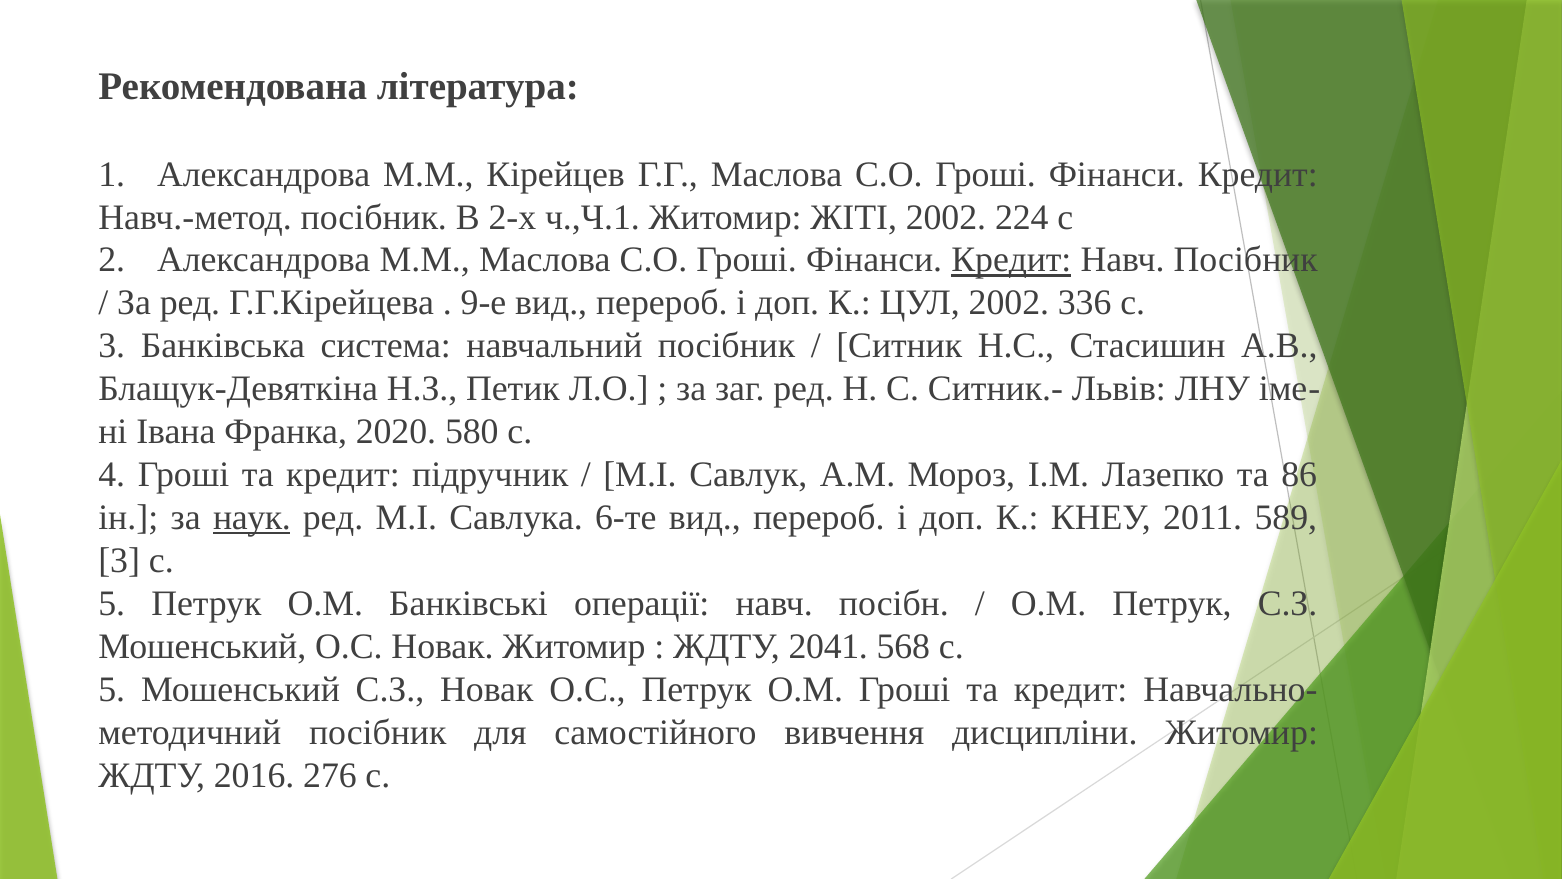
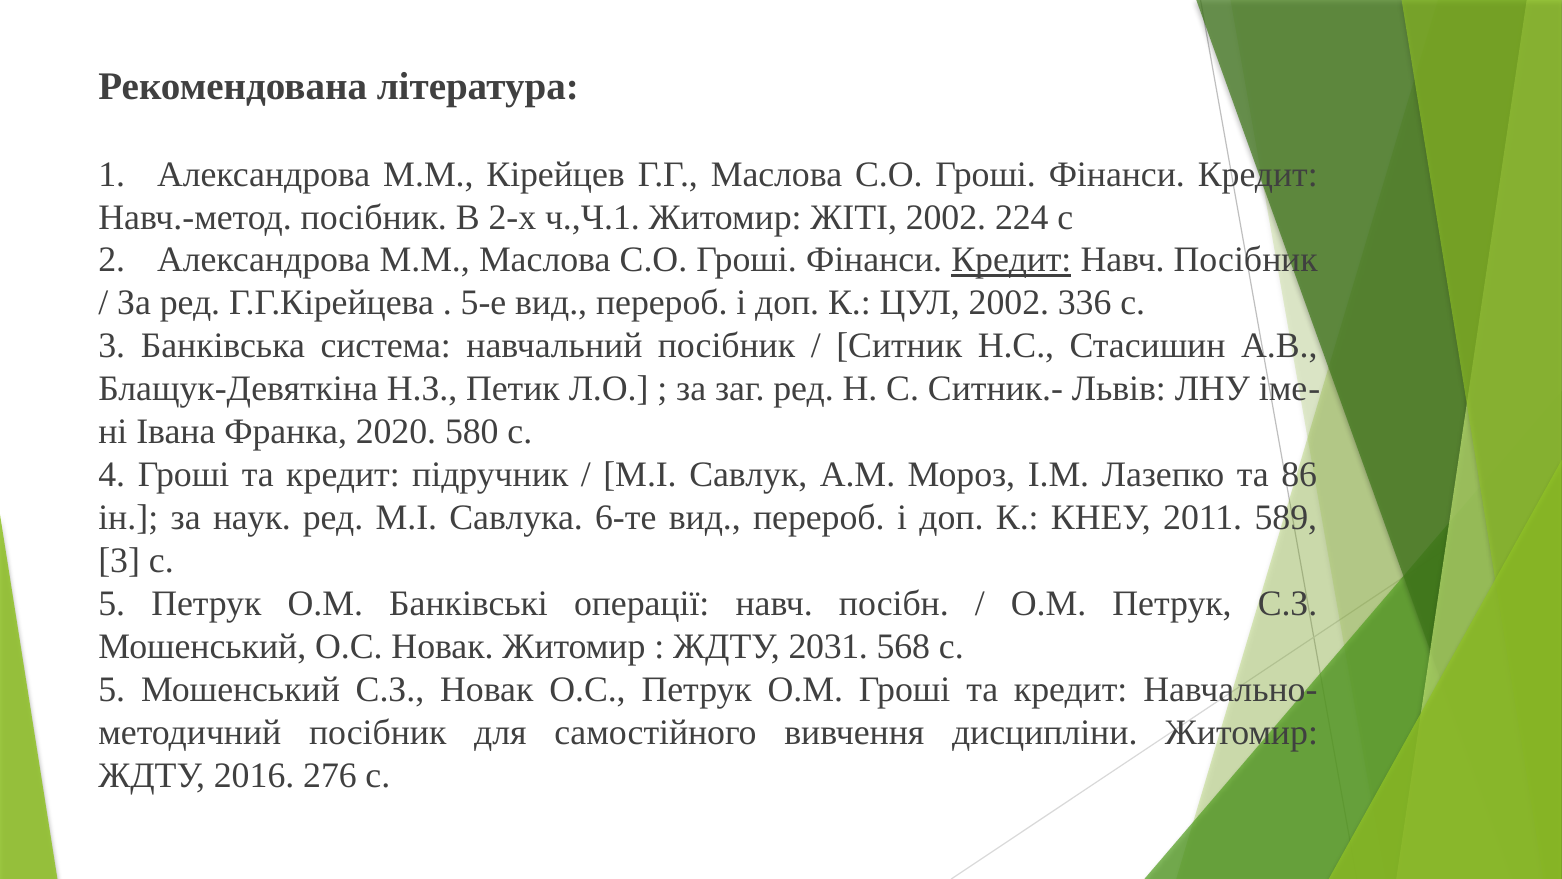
9-е: 9-е -> 5-е
наук underline: present -> none
2041: 2041 -> 2031
